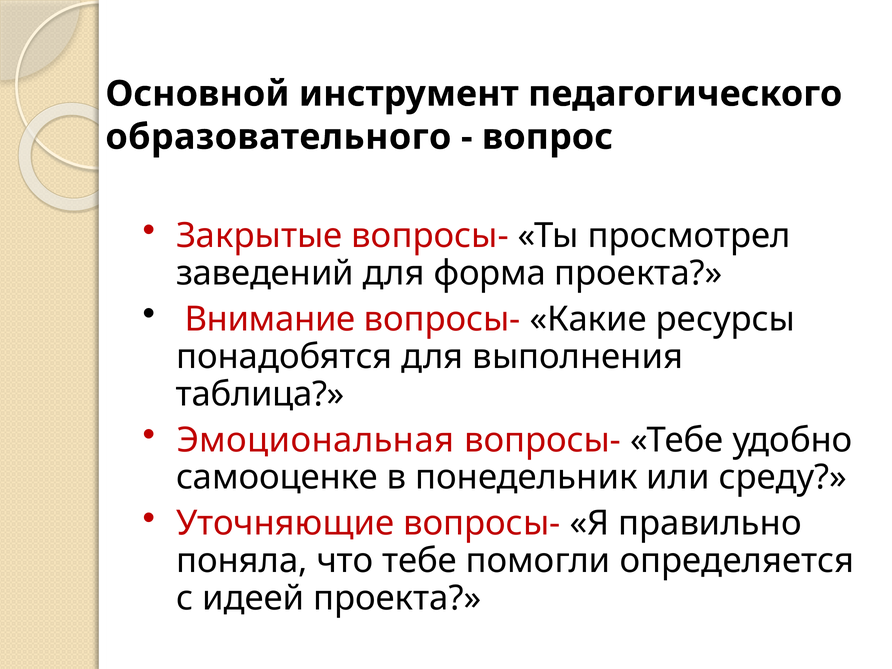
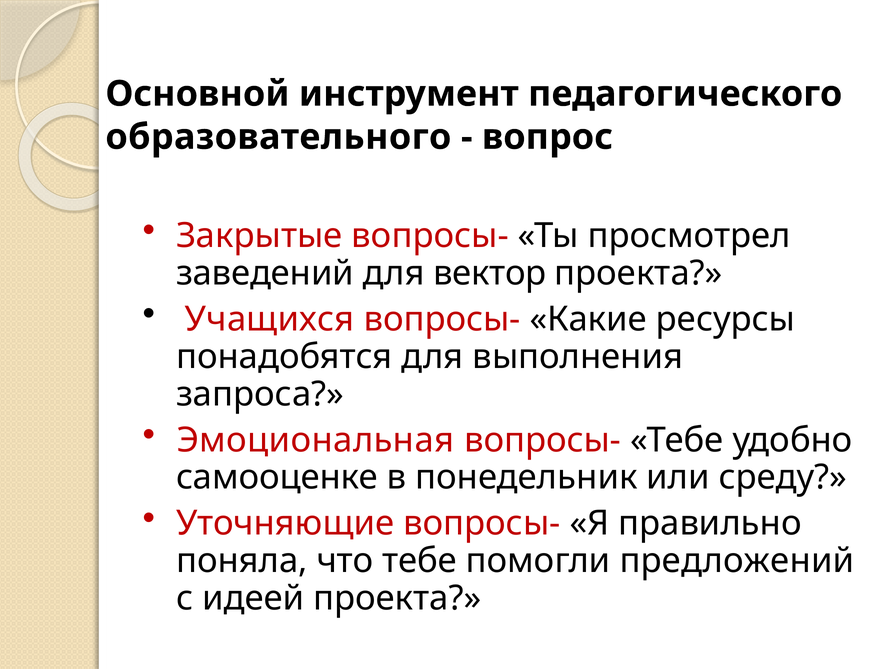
форма: форма -> вектор
Внимание: Внимание -> Учащихся
таблица: таблица -> запроса
определяется: определяется -> предложений
